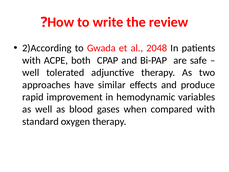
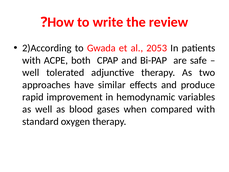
2048: 2048 -> 2053
